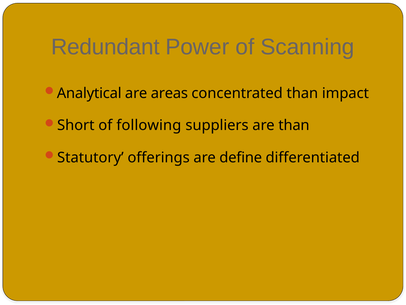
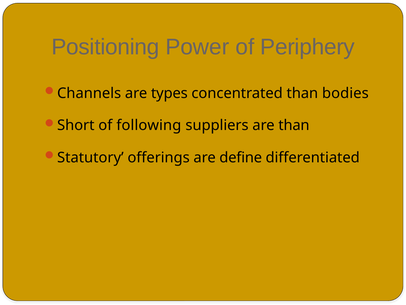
Redundant: Redundant -> Positioning
Scanning: Scanning -> Periphery
Analytical: Analytical -> Channels
areas: areas -> types
impact: impact -> bodies
